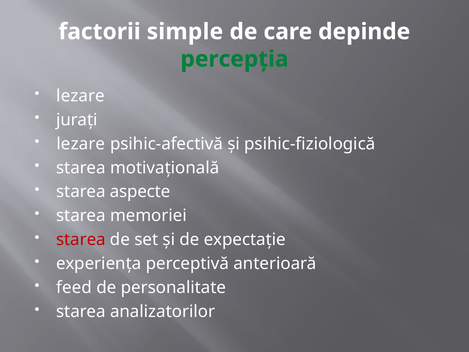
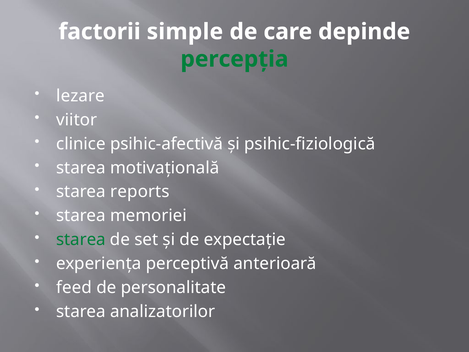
juraţi: juraţi -> viitor
lezare at (81, 144): lezare -> clinice
aspecte: aspecte -> reports
starea at (81, 240) colour: red -> green
